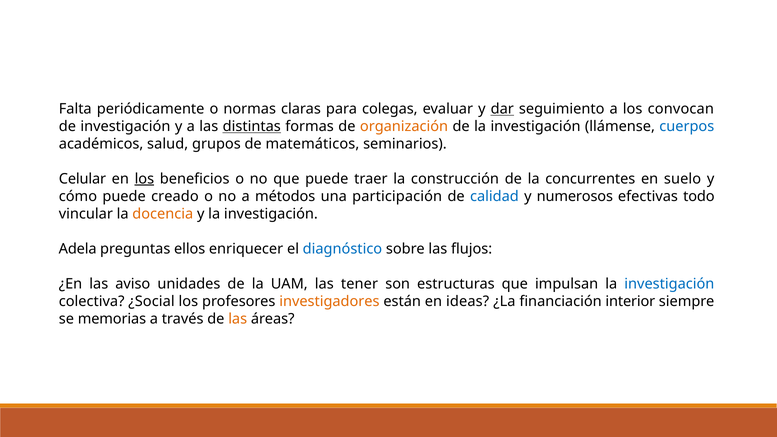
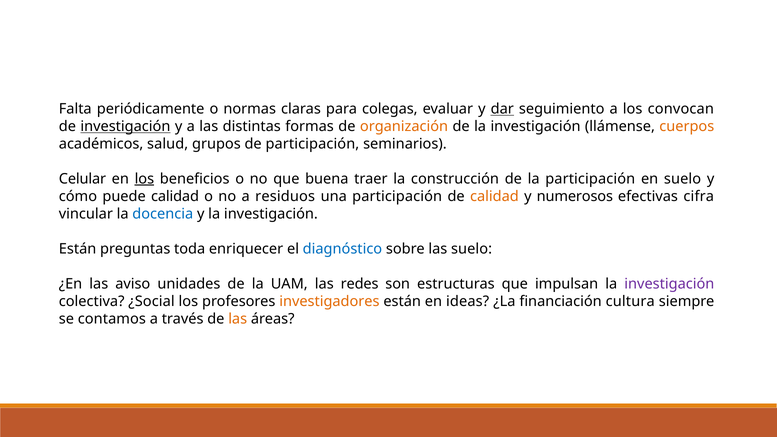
investigación at (125, 126) underline: none -> present
distintas underline: present -> none
cuerpos colour: blue -> orange
de matemáticos: matemáticos -> participación
que puede: puede -> buena
la concurrentes: concurrentes -> participación
puede creado: creado -> calidad
métodos: métodos -> residuos
calidad at (494, 196) colour: blue -> orange
todo: todo -> cifra
docencia colour: orange -> blue
Adela at (78, 249): Adela -> Están
ellos: ellos -> toda
las flujos: flujos -> suelo
tener: tener -> redes
investigación at (669, 284) colour: blue -> purple
interior: interior -> cultura
memorias: memorias -> contamos
